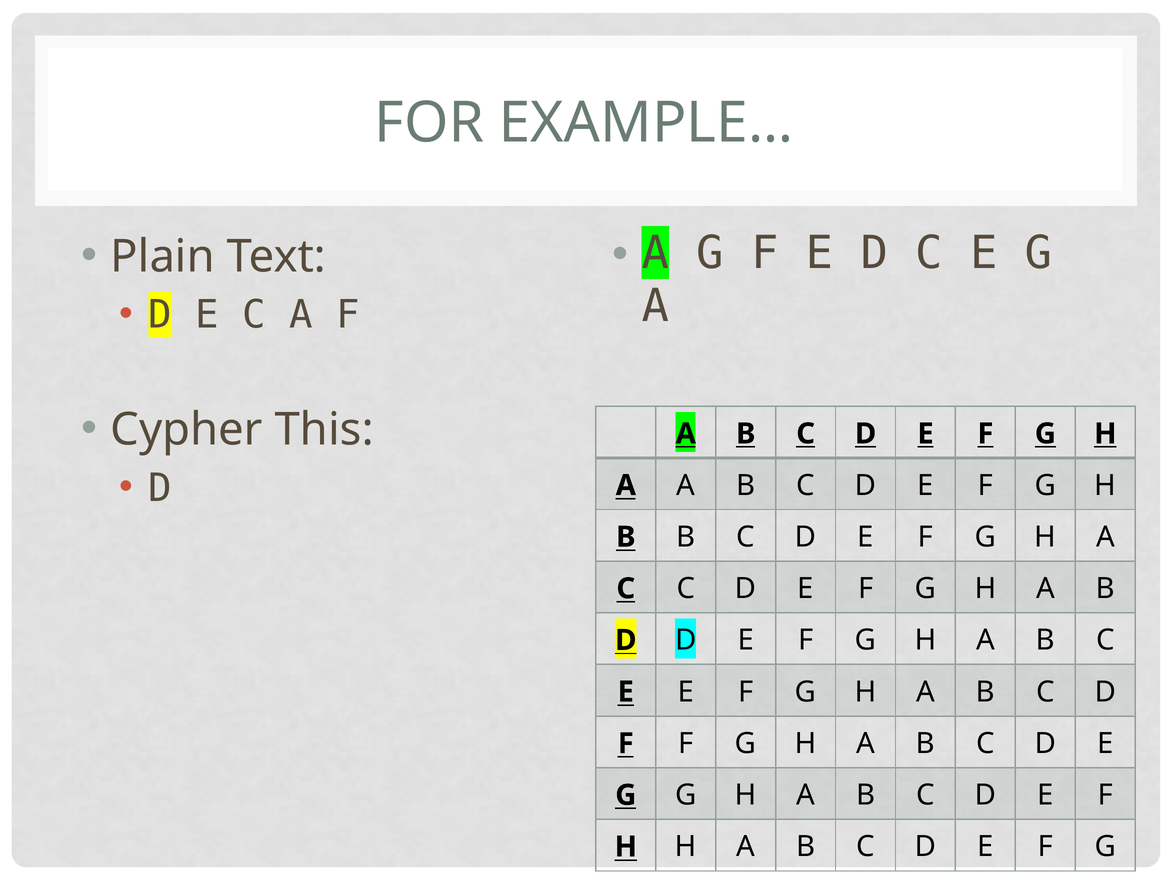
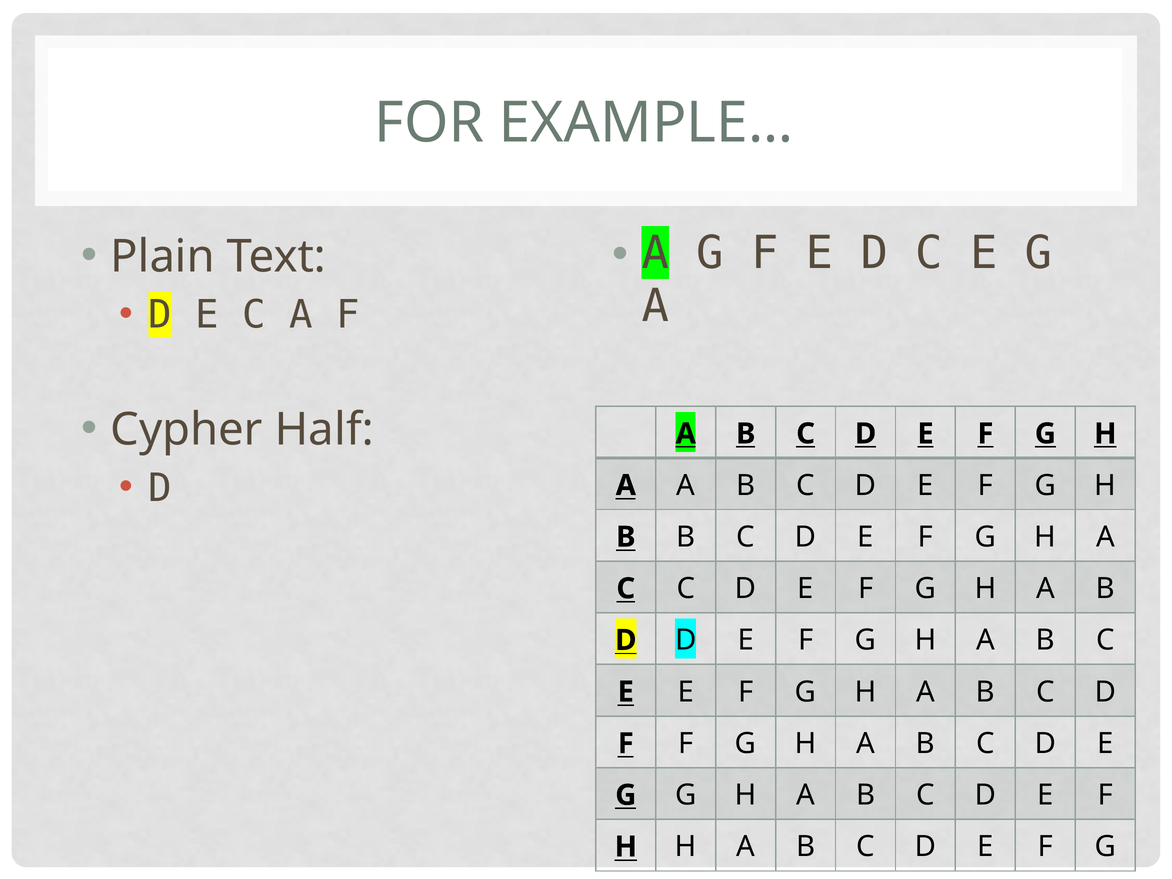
This: This -> Half
